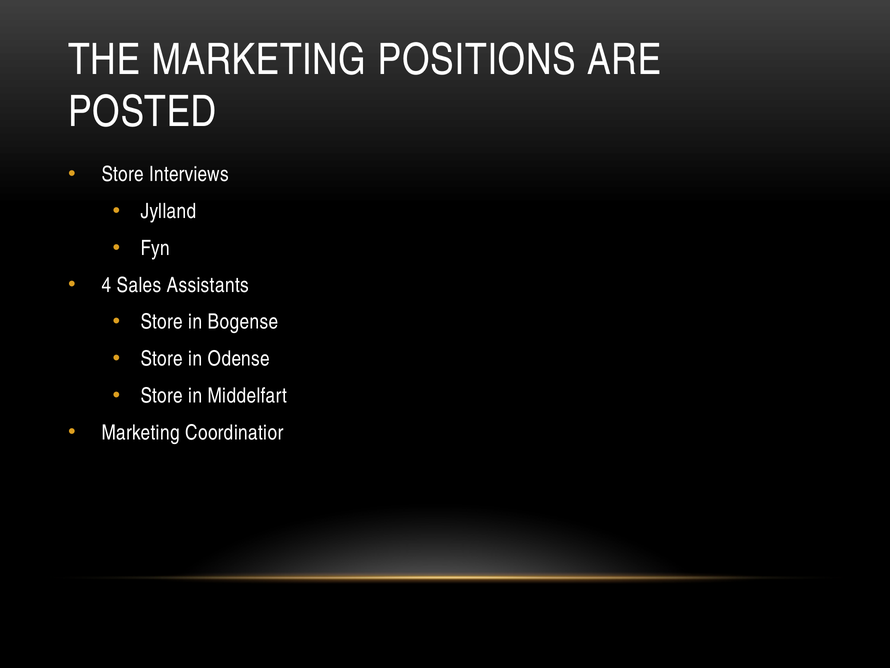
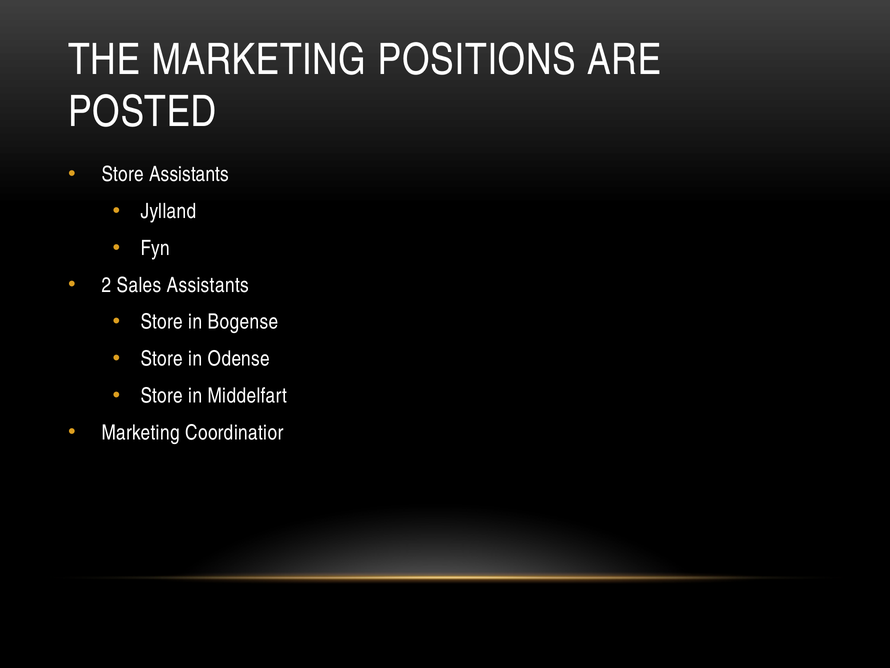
Store Interviews: Interviews -> Assistants
4: 4 -> 2
